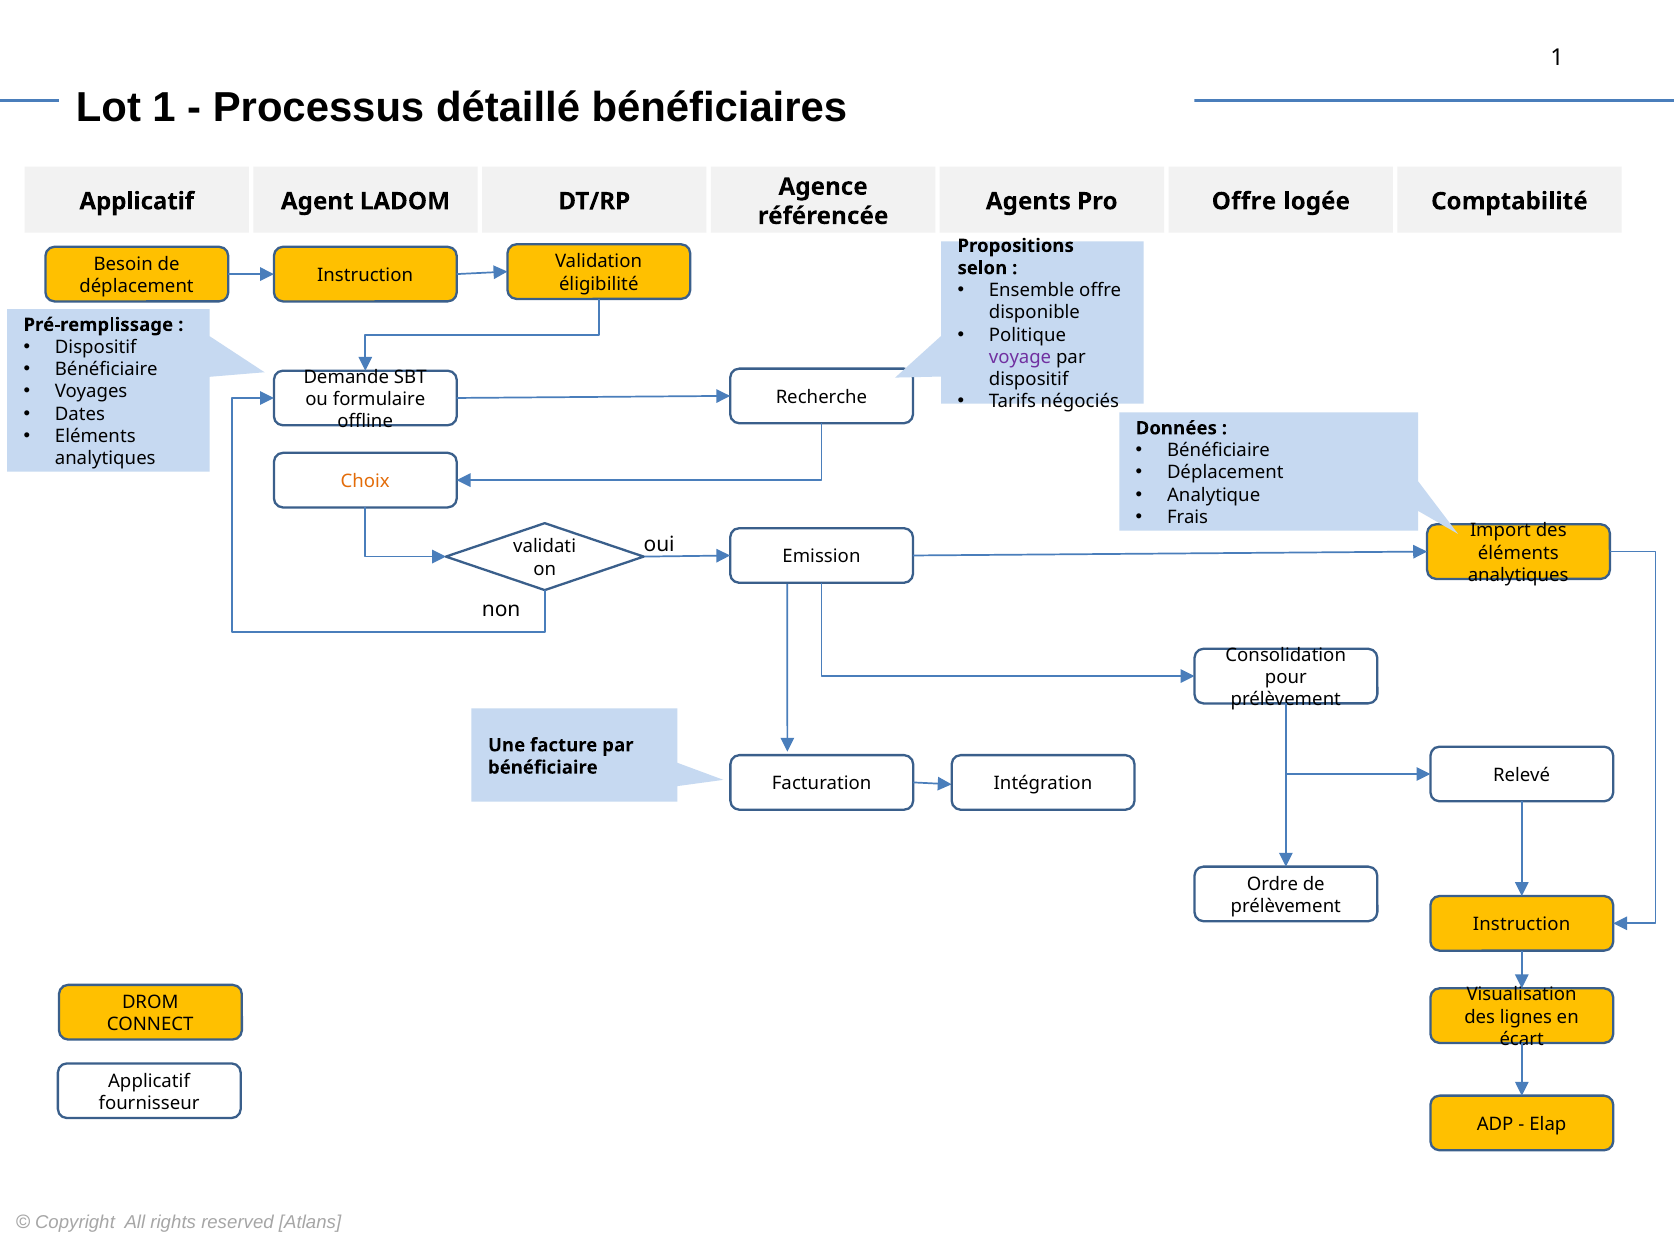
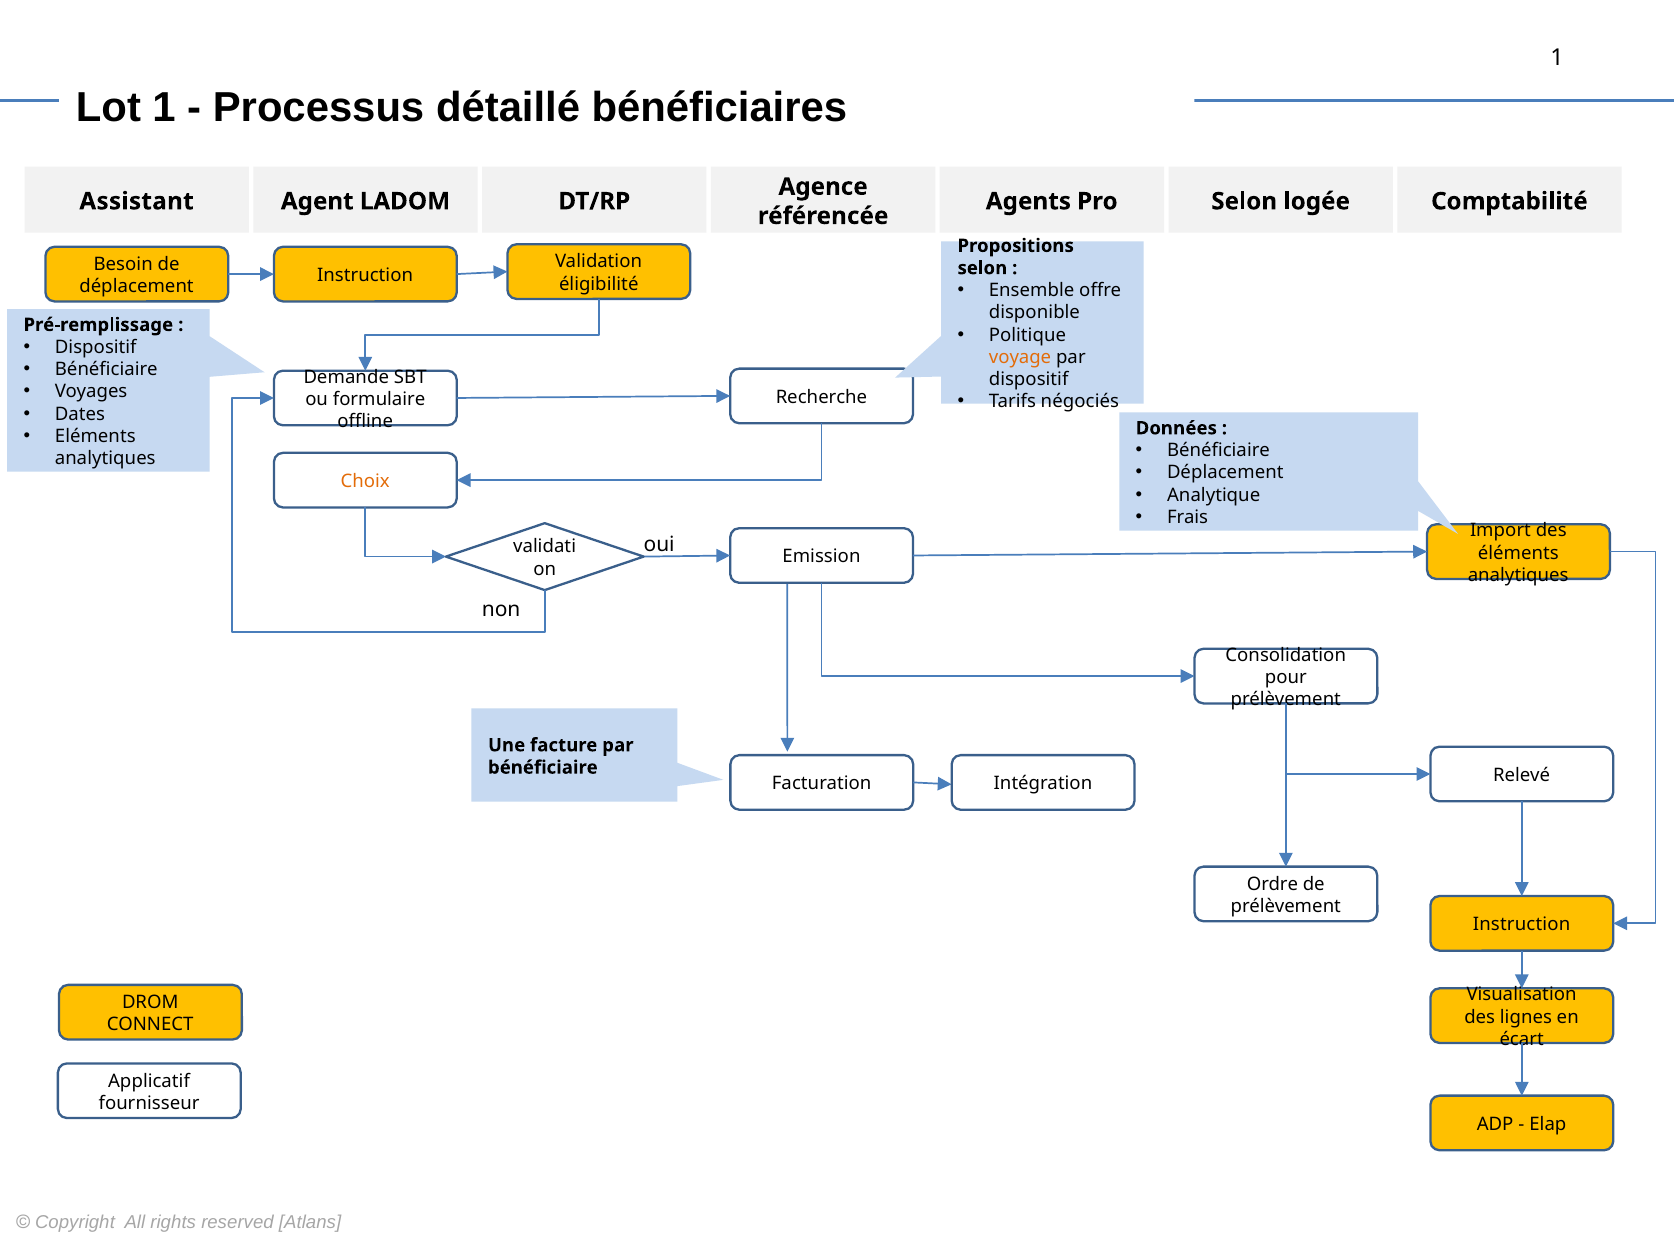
Applicatif at (137, 201): Applicatif -> Assistant
Offre at (1244, 201): Offre -> Selon
voyage colour: purple -> orange
